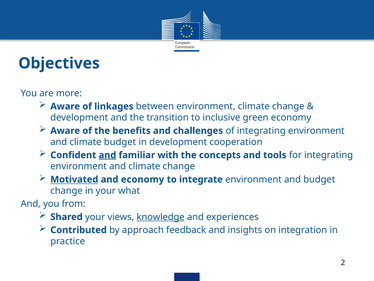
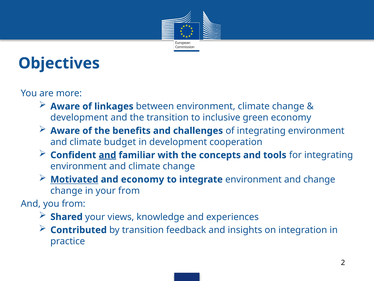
and budget: budget -> change
your what: what -> from
knowledge underline: present -> none
by approach: approach -> transition
